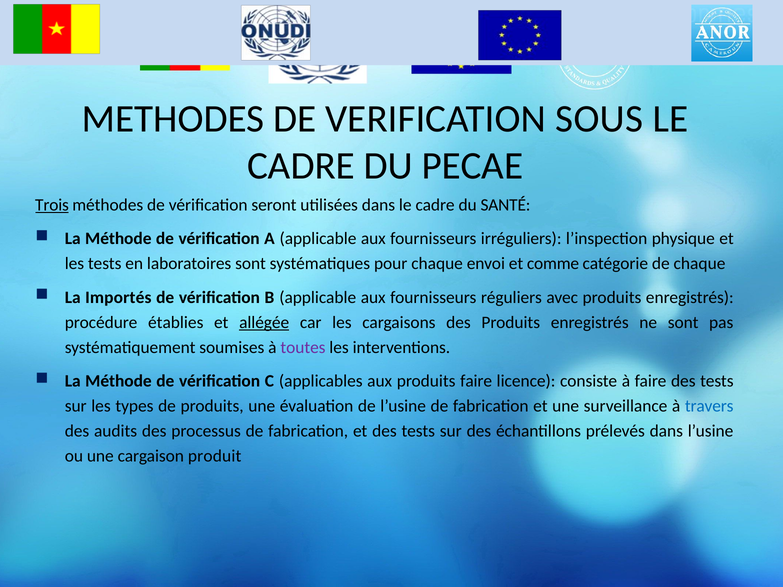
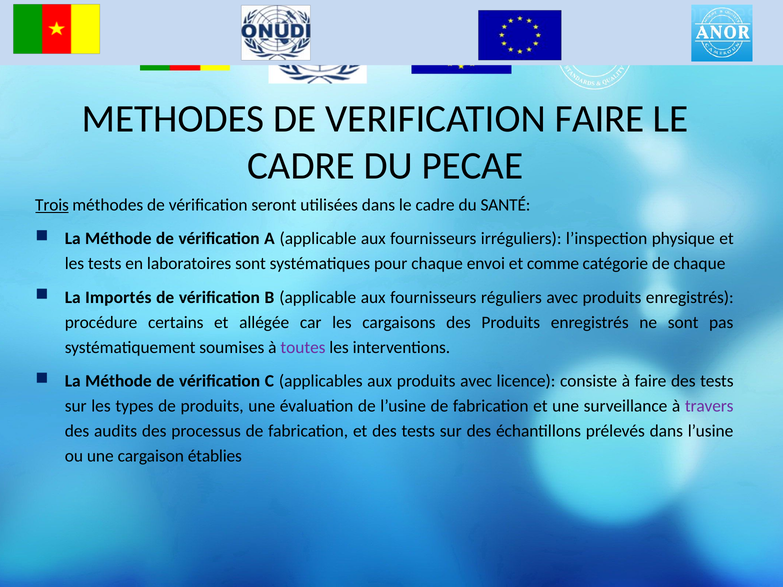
VERIFICATION SOUS: SOUS -> FAIRE
établies: établies -> certains
allégée underline: present -> none
produits faire: faire -> avec
travers colour: blue -> purple
produit: produit -> établies
